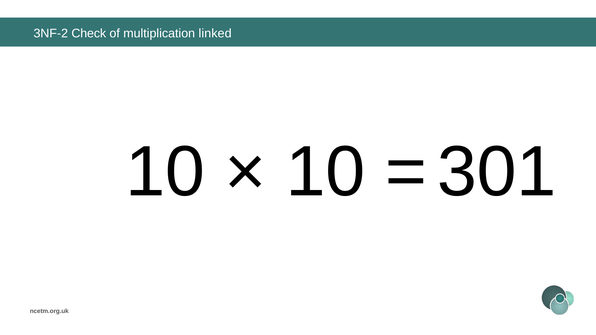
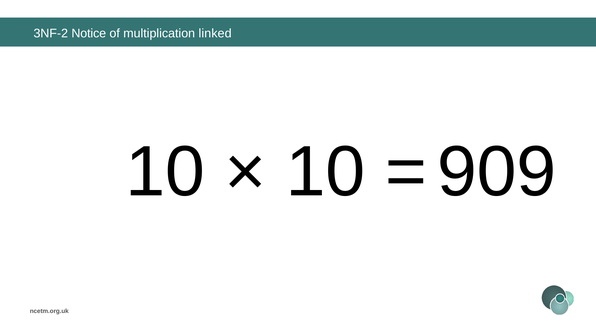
Check: Check -> Notice
301: 301 -> 909
